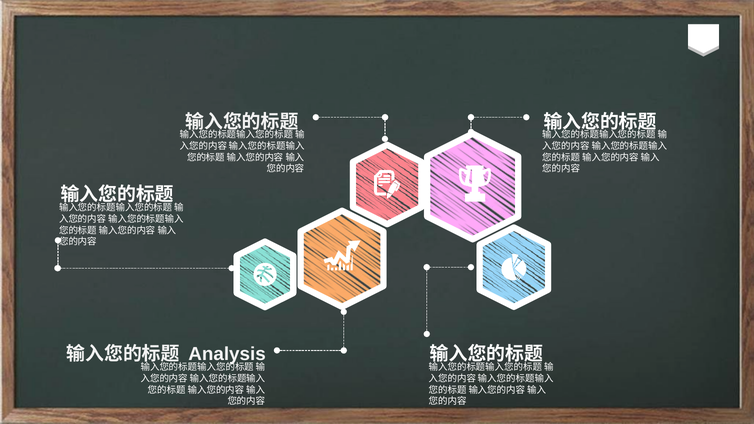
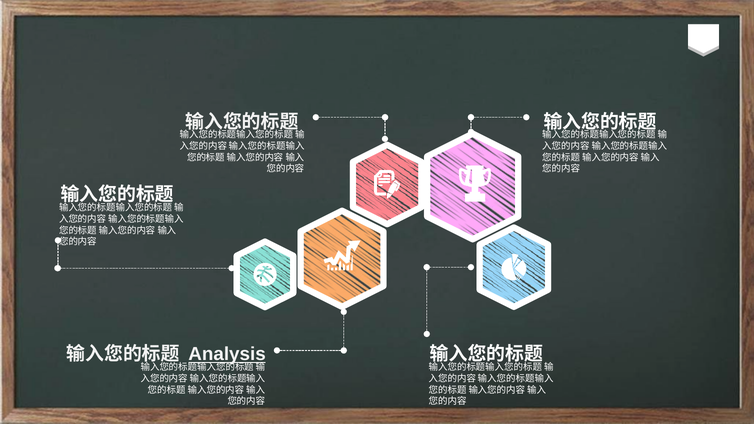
Analysis underline: none -> present
